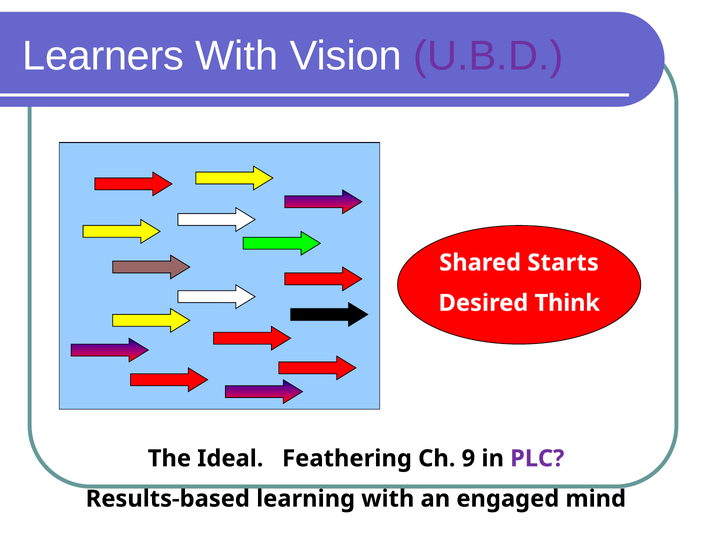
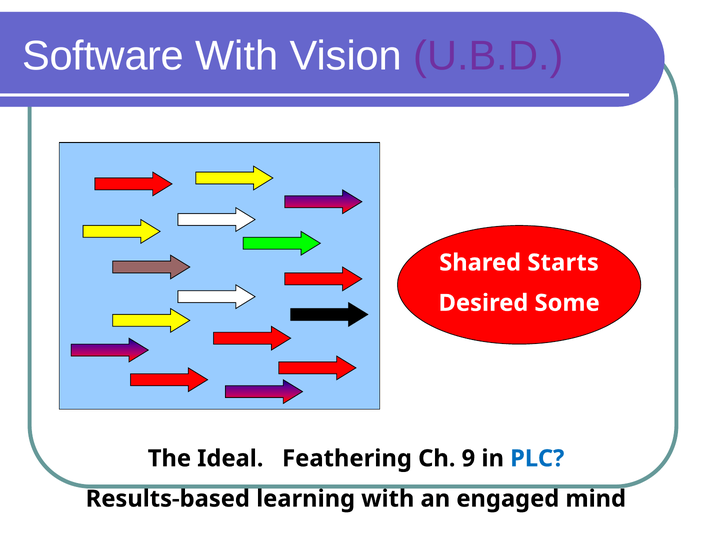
Learners: Learners -> Software
Think: Think -> Some
PLC colour: purple -> blue
